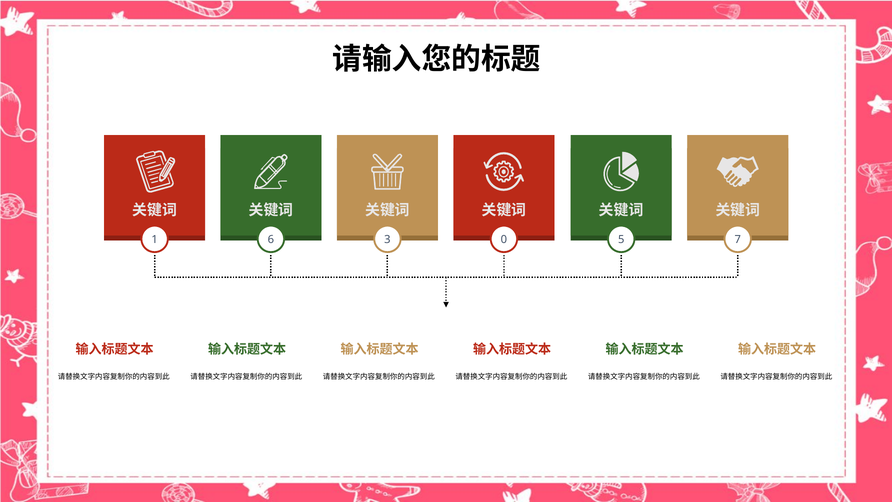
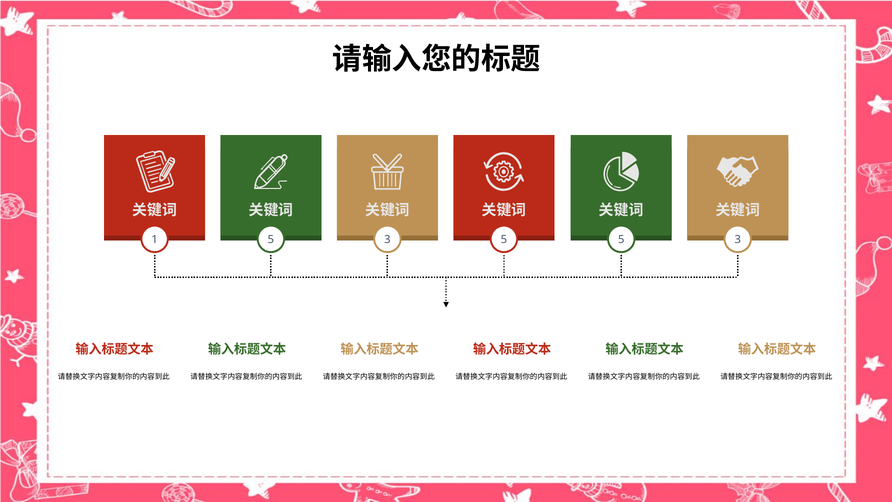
1 6: 6 -> 5
3 0: 0 -> 5
7 at (738, 240): 7 -> 3
